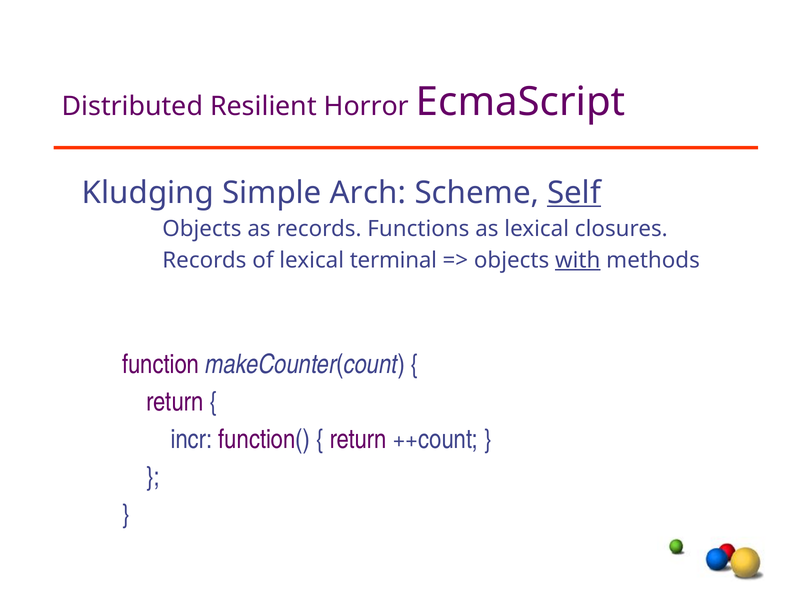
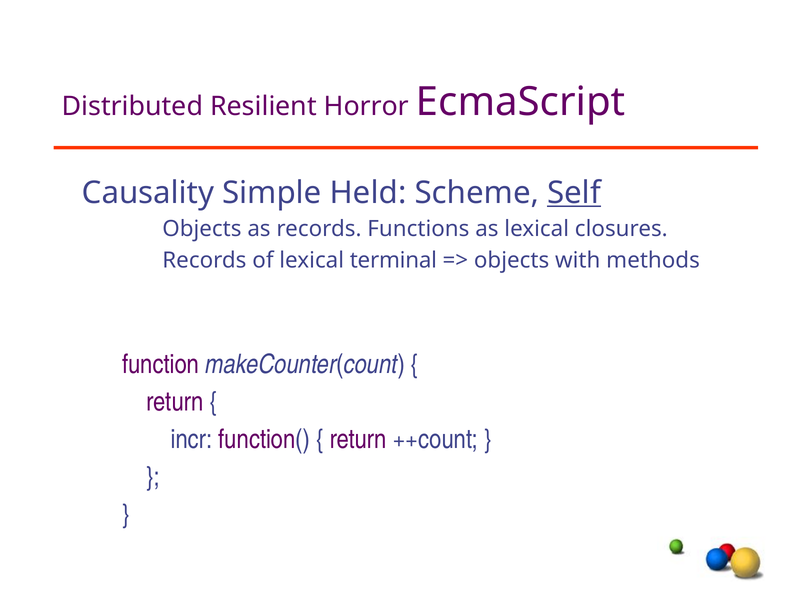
Kludging: Kludging -> Causality
Arch: Arch -> Held
with underline: present -> none
